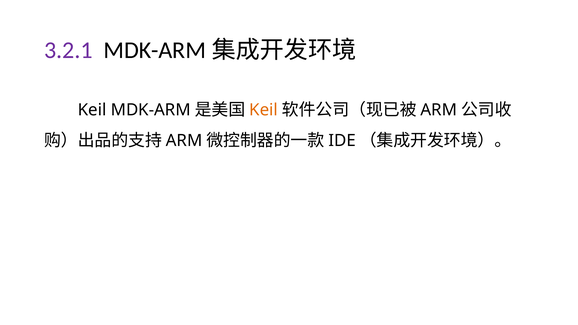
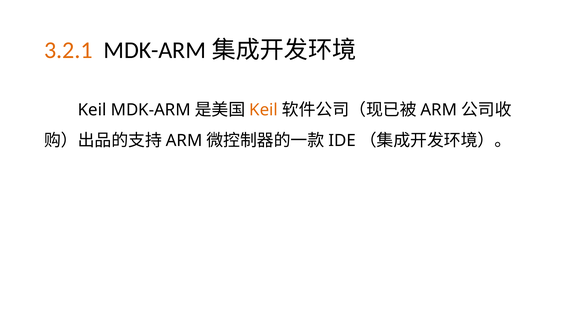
3.2.1 colour: purple -> orange
